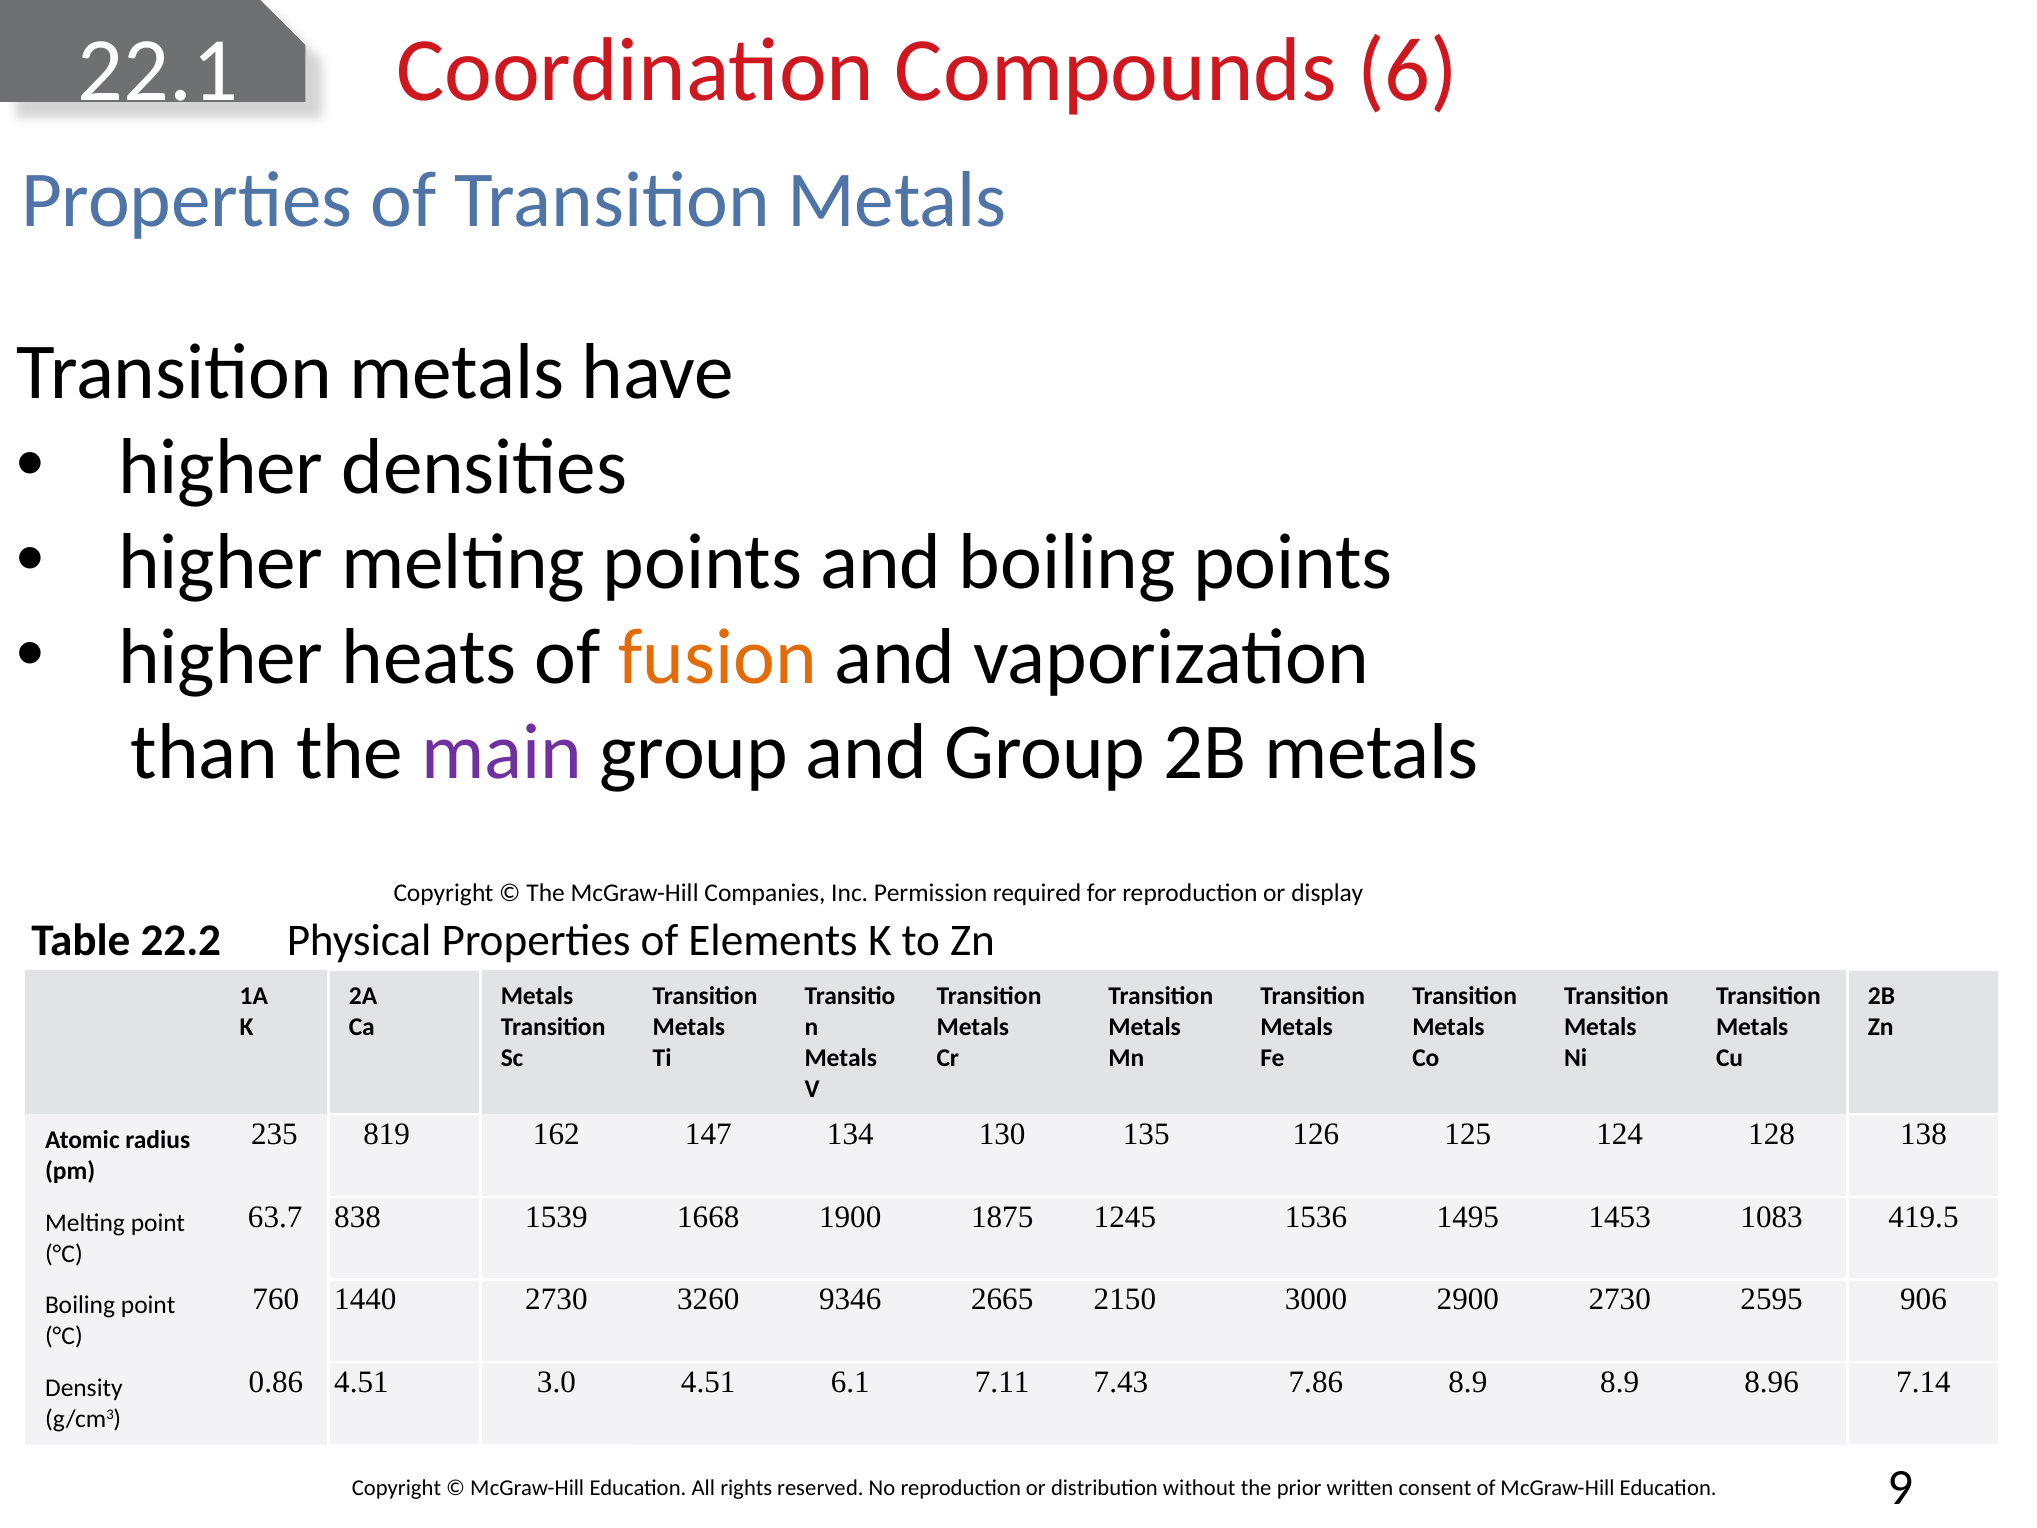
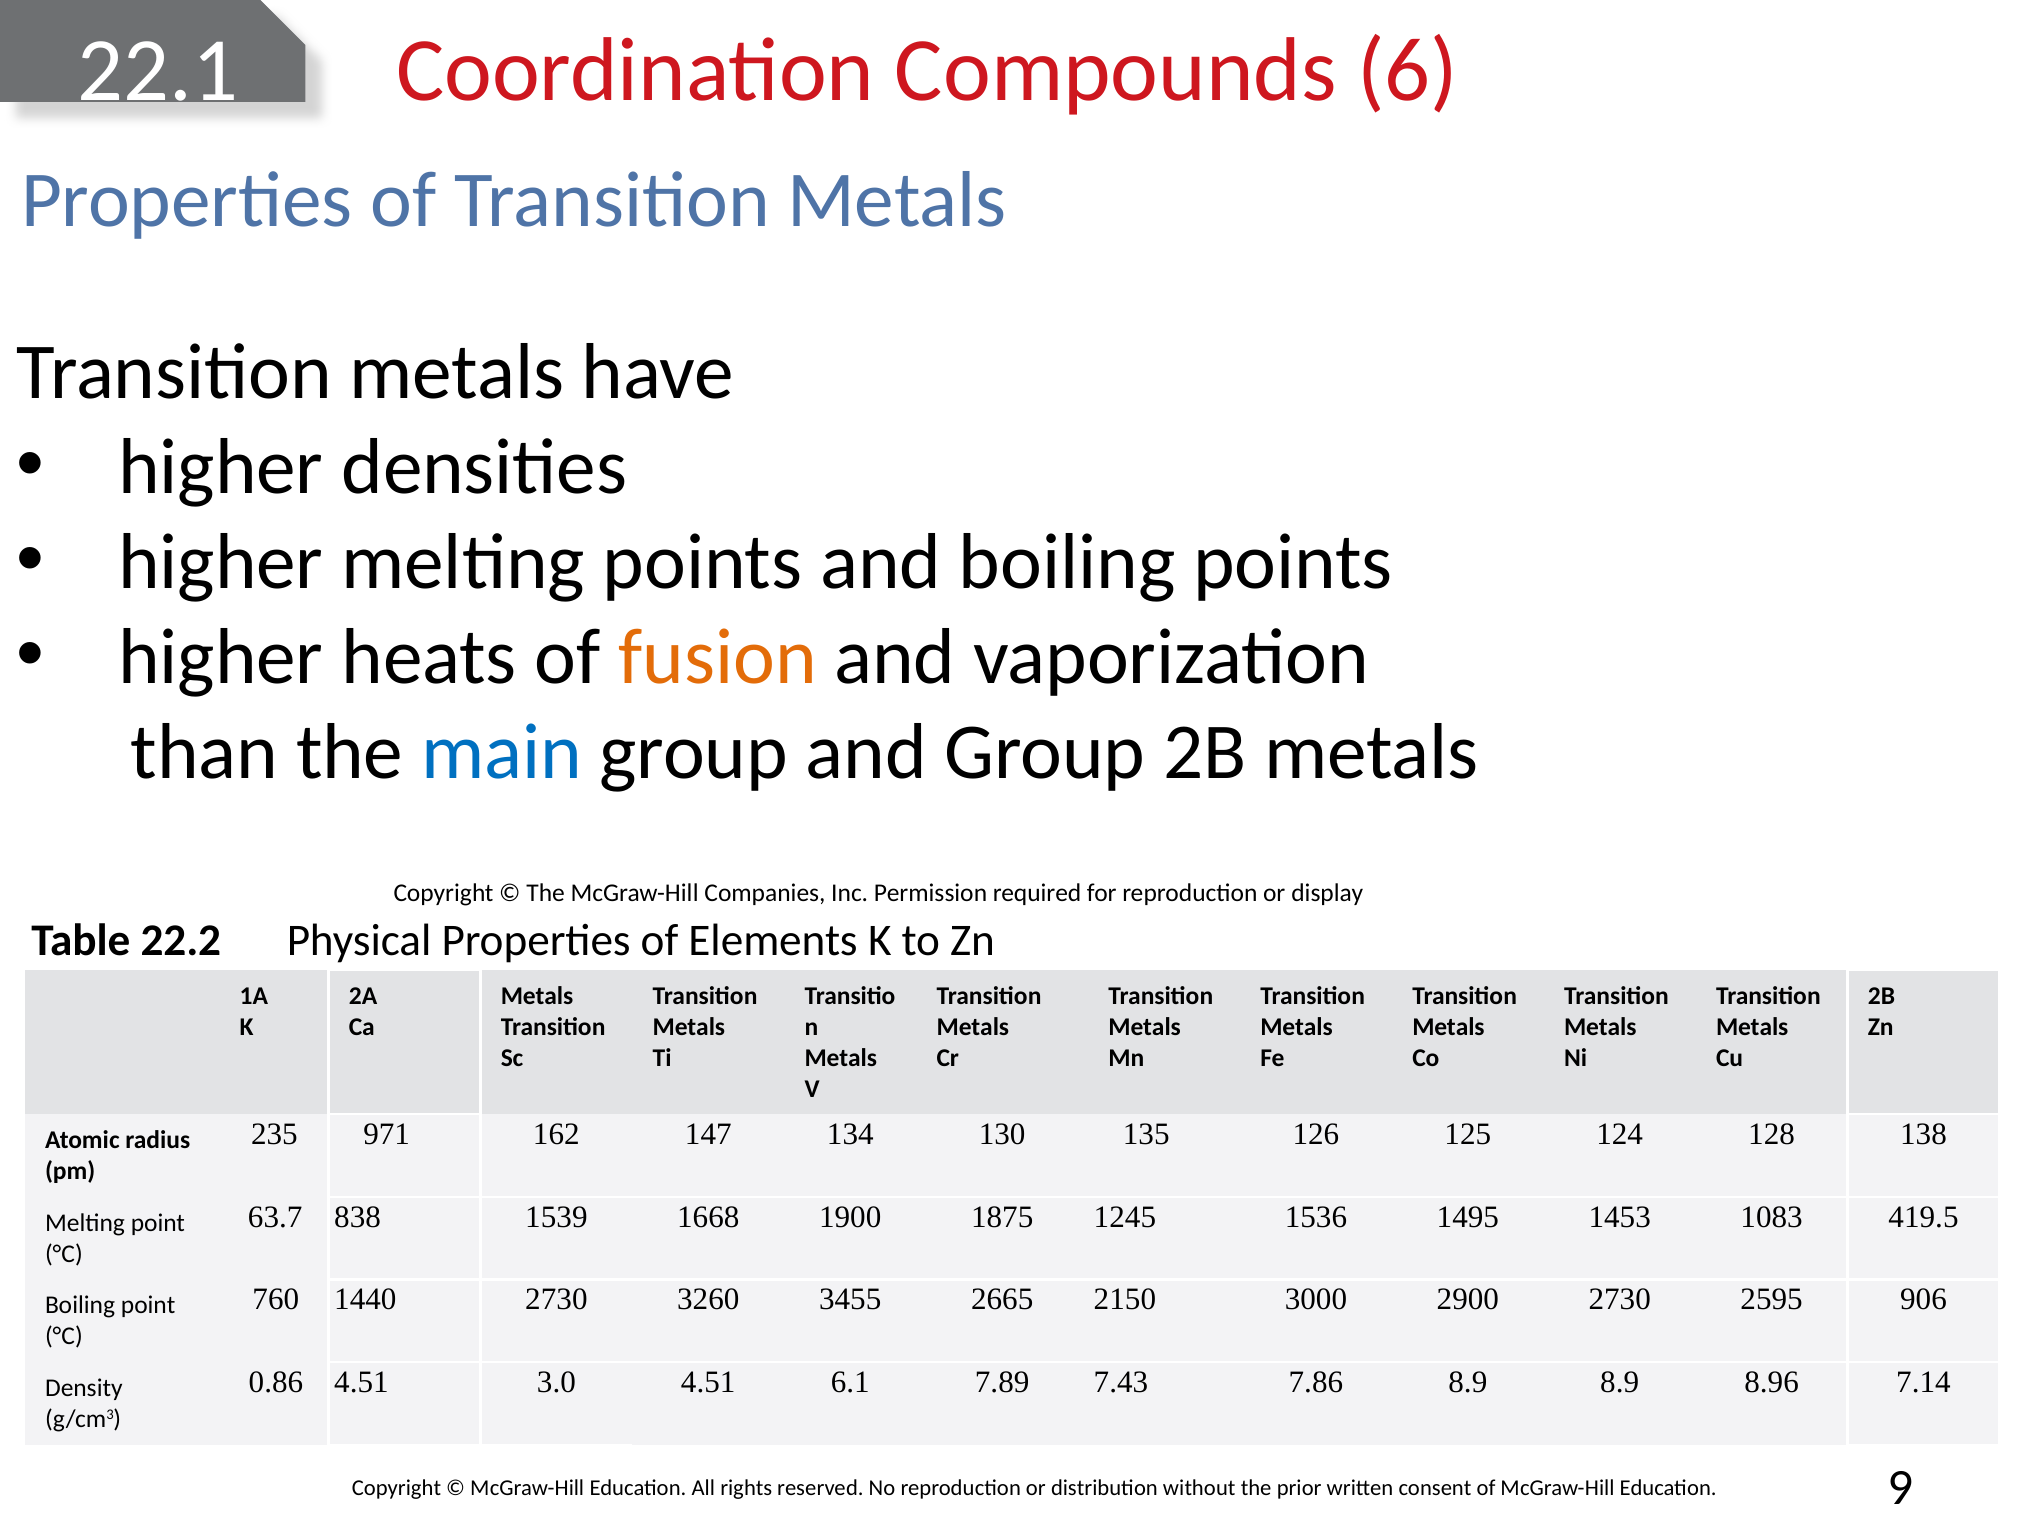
main colour: purple -> blue
819: 819 -> 971
9346: 9346 -> 3455
7.11: 7.11 -> 7.89
